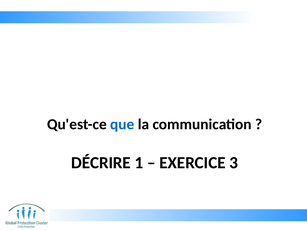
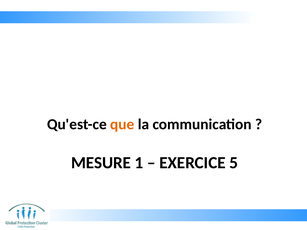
que colour: blue -> orange
DÉCRIRE: DÉCRIRE -> MESURE
3: 3 -> 5
